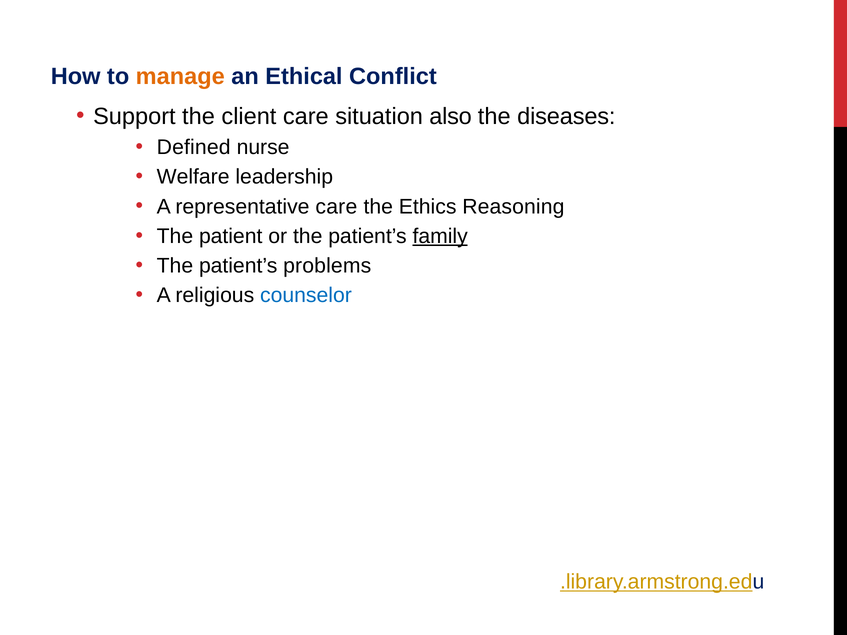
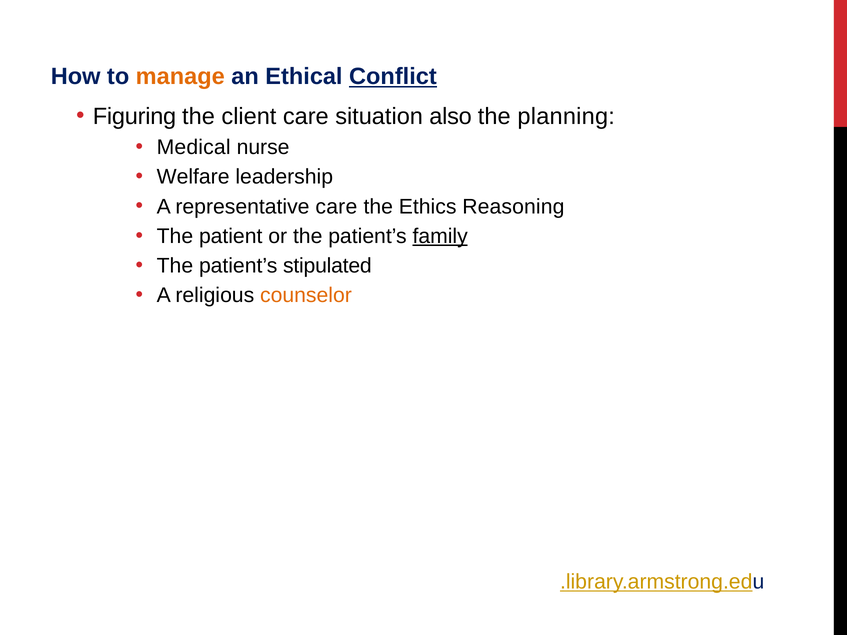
Conflict underline: none -> present
Support: Support -> Figuring
diseases: diseases -> planning
Defined: Defined -> Medical
problems: problems -> stipulated
counselor colour: blue -> orange
